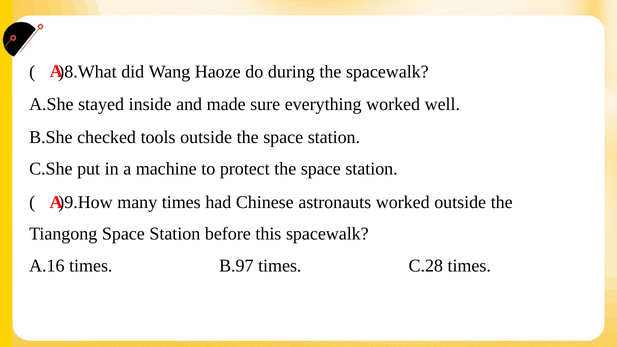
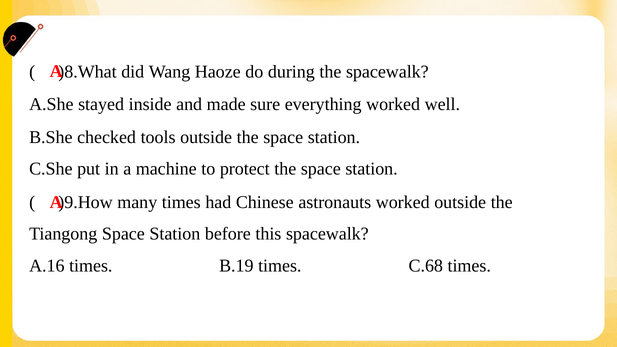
B.97: B.97 -> B.19
C.28: C.28 -> C.68
